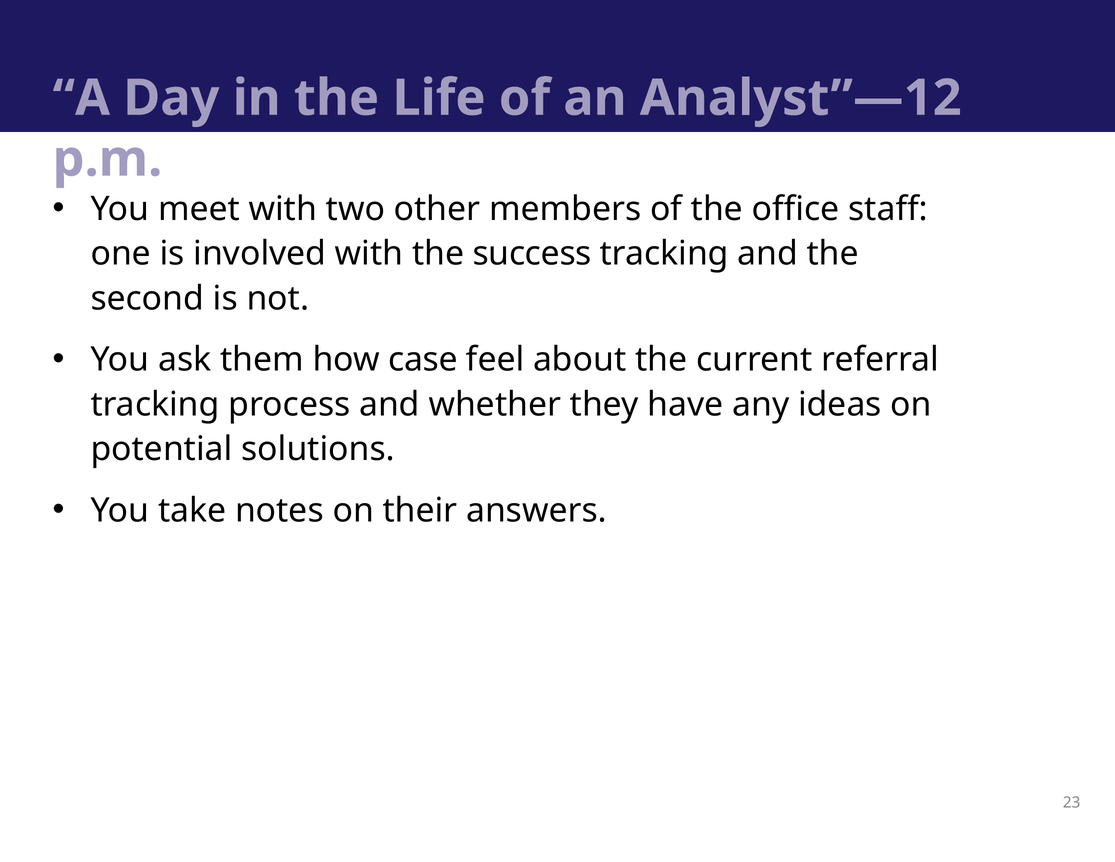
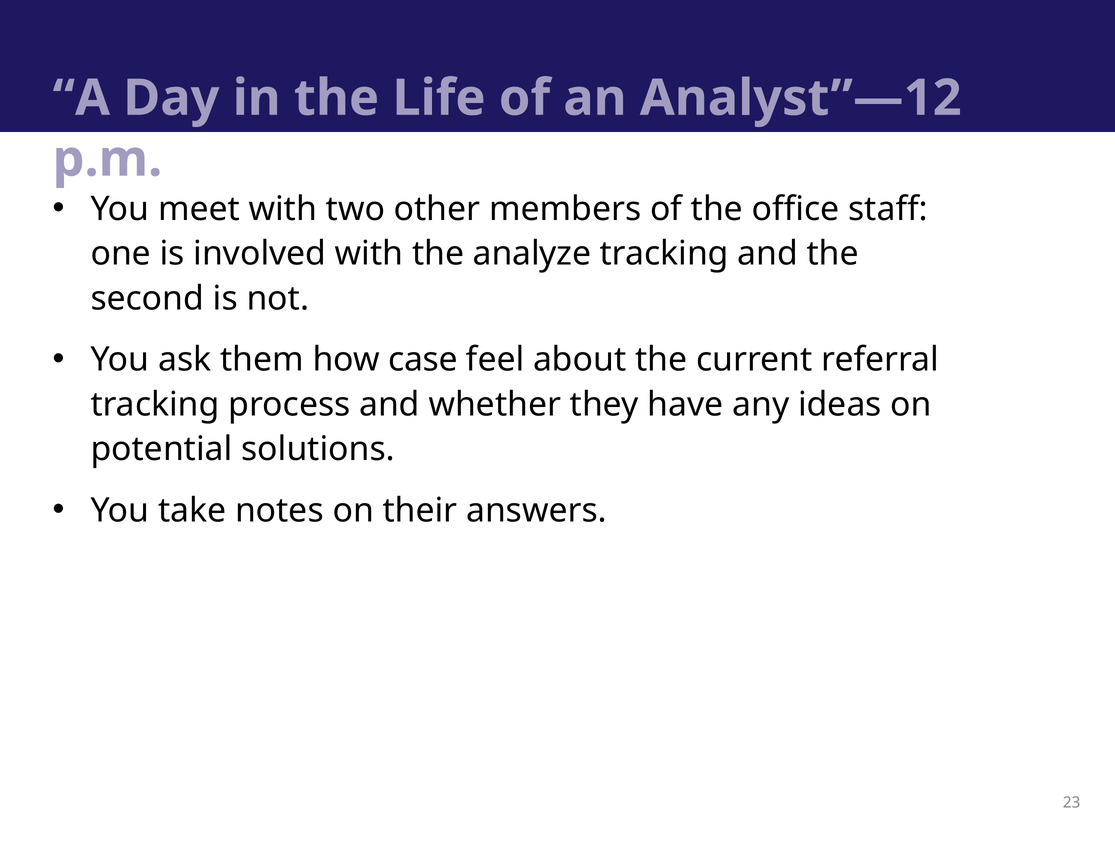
success: success -> analyze
